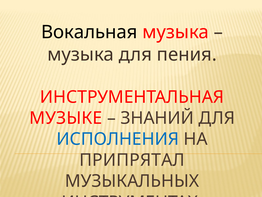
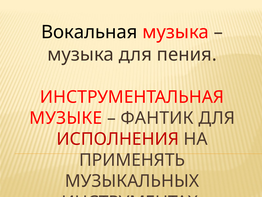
ЗНАНИЙ: ЗНАНИЙ -> ФАНТИК
ИСПОЛНЕНИЯ colour: blue -> red
ПРИПРЯТАЛ: ПРИПРЯТАЛ -> ПРИМЕНЯТЬ
